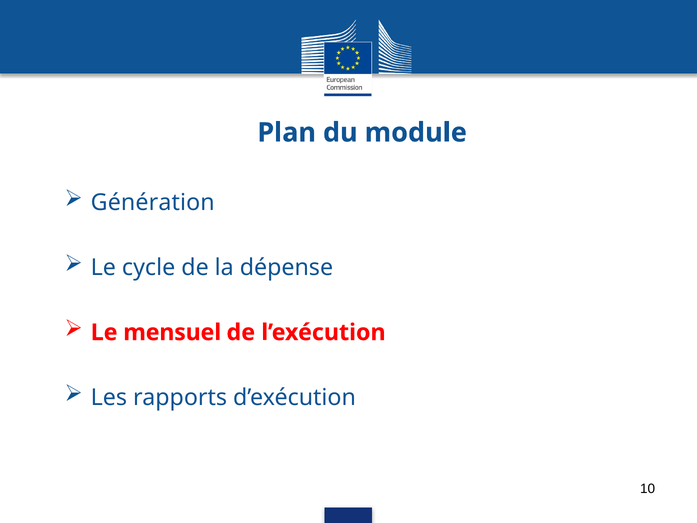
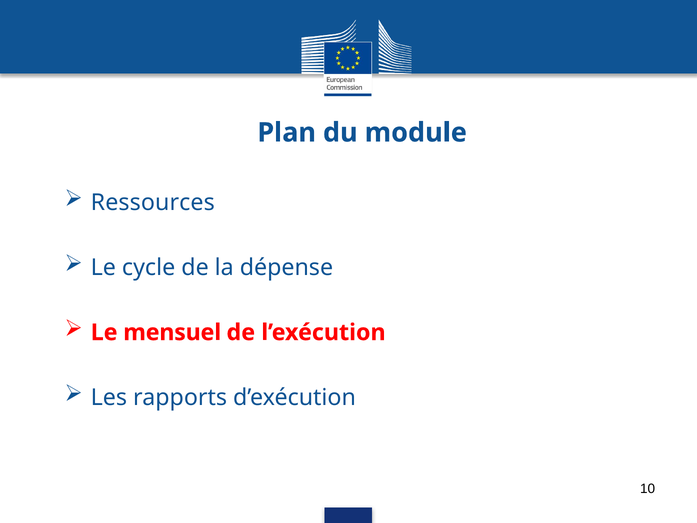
Génération: Génération -> Ressources
